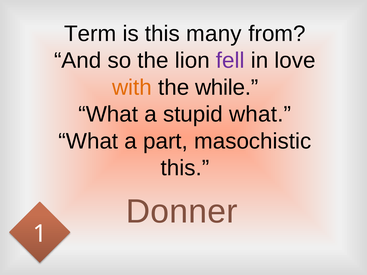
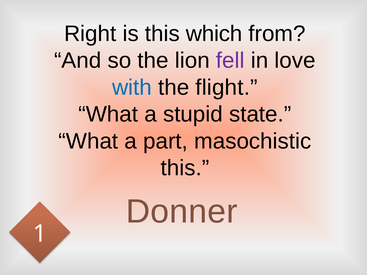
Term: Term -> Right
many: many -> which
with colour: orange -> blue
while: while -> flight
stupid what: what -> state
